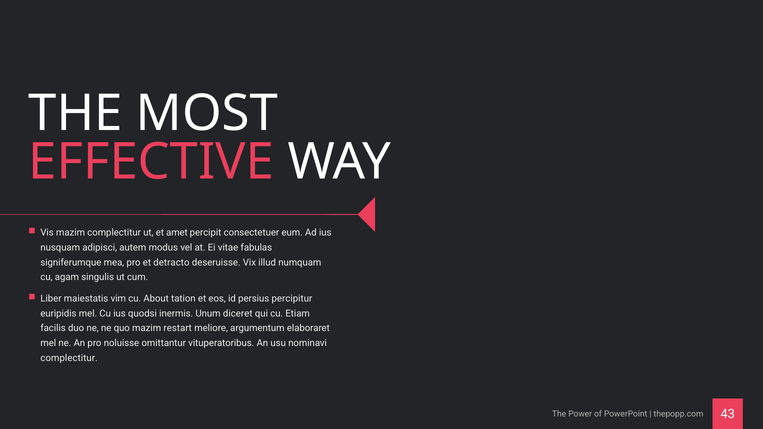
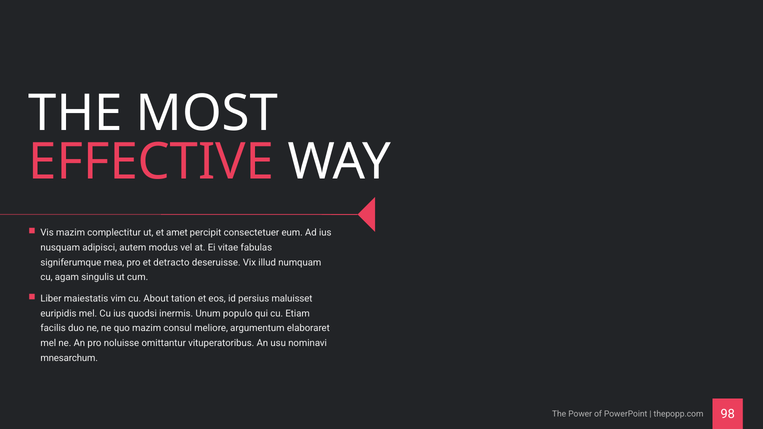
percipitur: percipitur -> maluisset
diceret: diceret -> populo
restart: restart -> consul
complectitur at (69, 358): complectitur -> mnesarchum
43: 43 -> 98
